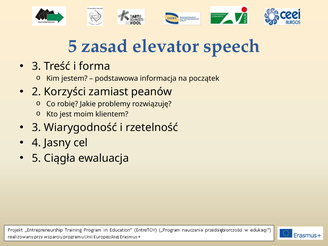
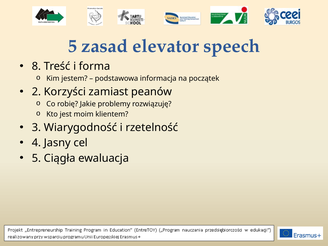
3 at (37, 66): 3 -> 8
